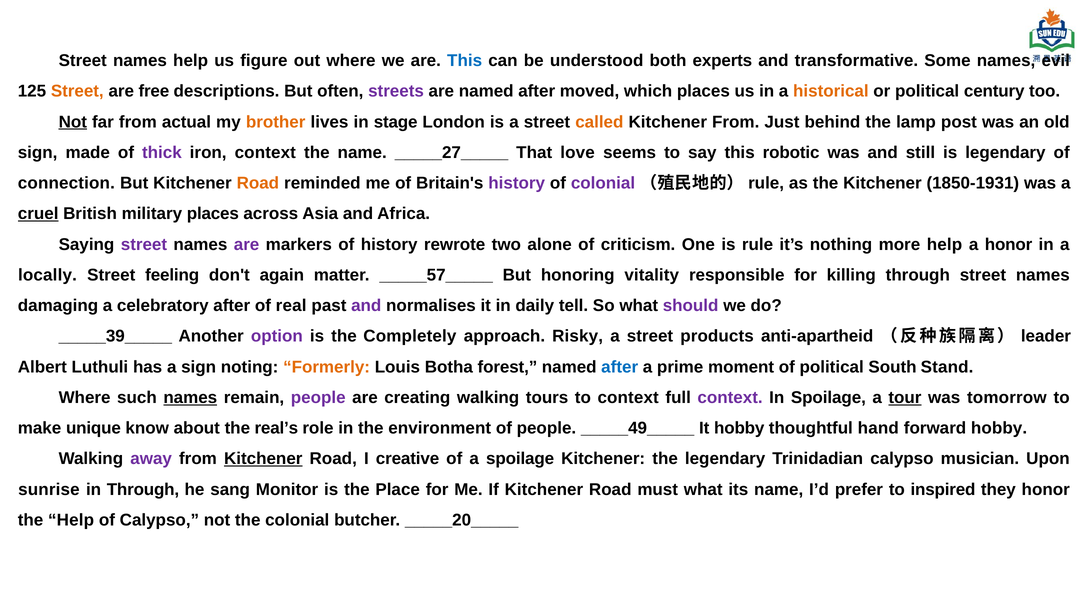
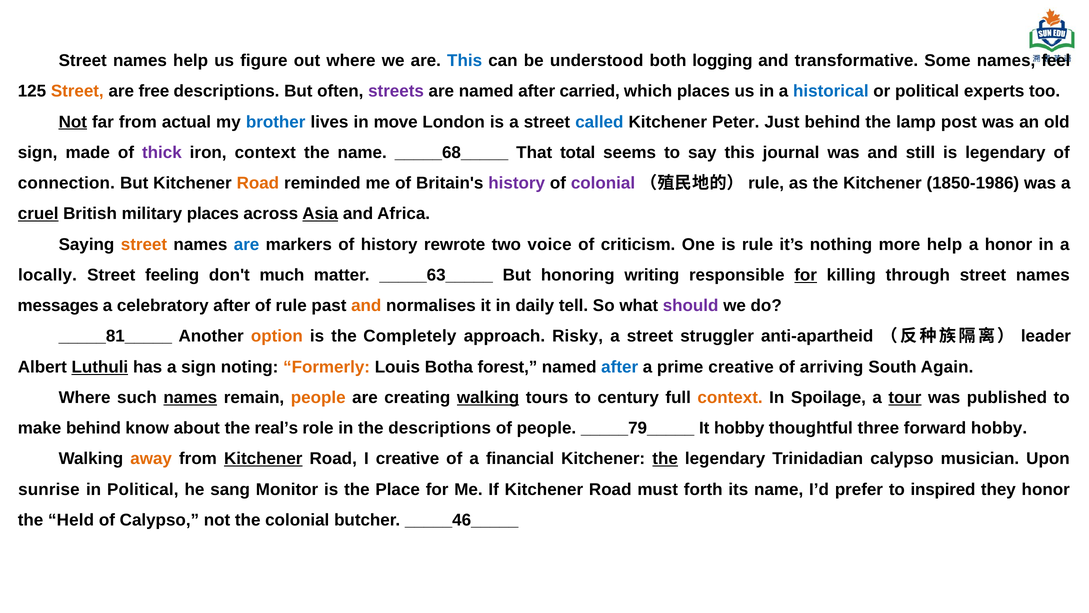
experts: experts -> logging
evil: evil -> feel
moved: moved -> carried
historical colour: orange -> blue
century: century -> experts
brother colour: orange -> blue
stage: stage -> move
called colour: orange -> blue
Kitchener From: From -> Peter
_____27_____: _____27_____ -> _____68_____
love: love -> total
robotic: robotic -> journal
1850-1931: 1850-1931 -> 1850-1986
Asia underline: none -> present
street at (144, 244) colour: purple -> orange
are at (247, 244) colour: purple -> blue
alone: alone -> voice
again: again -> much
_____57_____: _____57_____ -> _____63_____
vitality: vitality -> writing
for at (806, 275) underline: none -> present
damaging: damaging -> messages
of real: real -> rule
and at (366, 305) colour: purple -> orange
_____39_____: _____39_____ -> _____81_____
option colour: purple -> orange
products: products -> struggler
Luthuli underline: none -> present
prime moment: moment -> creative
of political: political -> arriving
Stand: Stand -> Again
people at (318, 397) colour: purple -> orange
walking at (488, 397) underline: none -> present
to context: context -> century
context at (730, 397) colour: purple -> orange
tomorrow: tomorrow -> published
make unique: unique -> behind
the environment: environment -> descriptions
_____49_____: _____49_____ -> _____79_____
hand: hand -> three
away colour: purple -> orange
a spoilage: spoilage -> financial
the at (665, 459) underline: none -> present
in Through: Through -> Political
must what: what -> forth
the Help: Help -> Held
_____20_____: _____20_____ -> _____46_____
